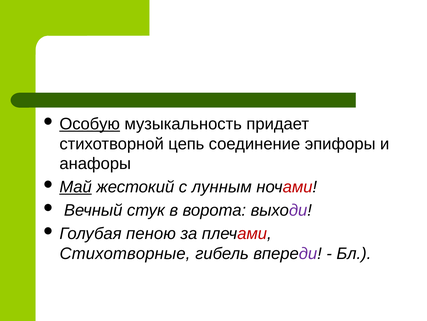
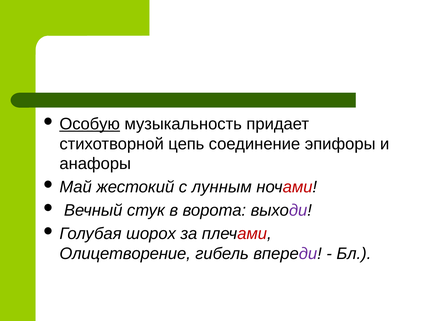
Май underline: present -> none
пеною: пеною -> шорох
Стихотворные: Стихотворные -> Олицетворение
